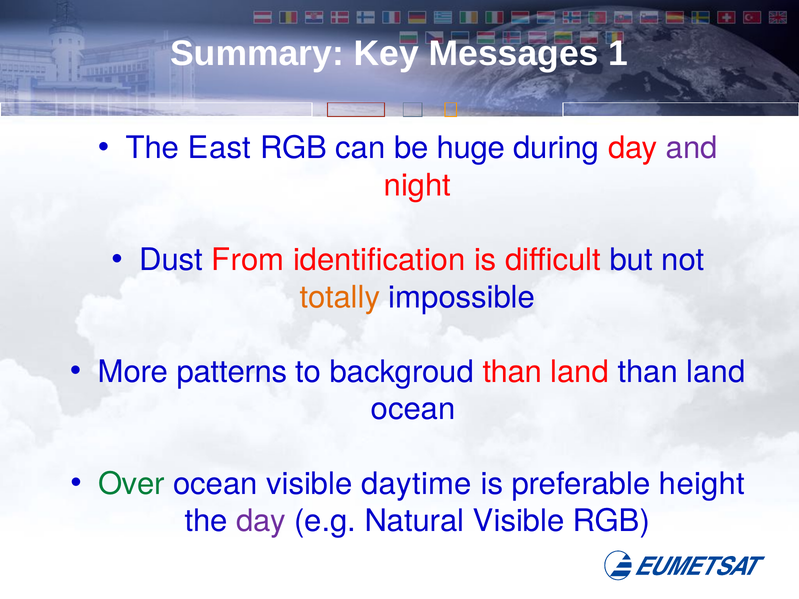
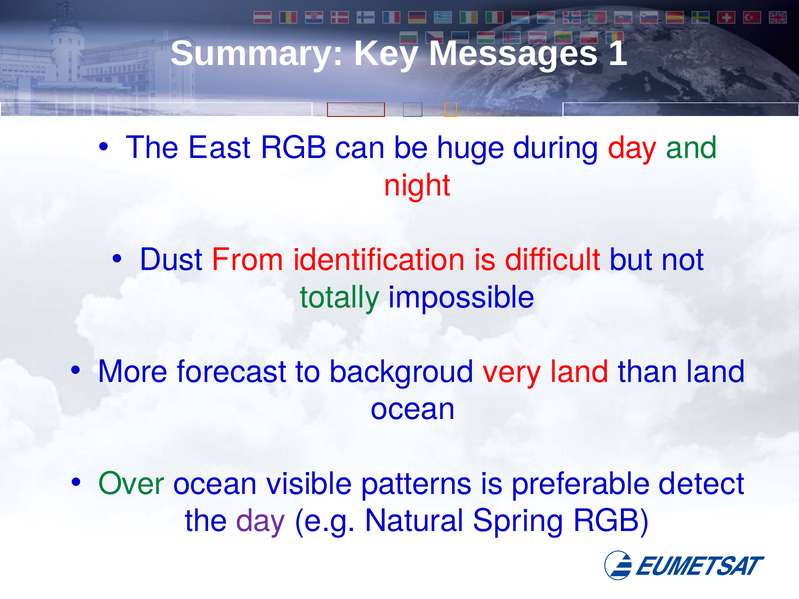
and colour: purple -> green
totally colour: orange -> green
patterns: patterns -> forecast
backgroud than: than -> very
daytime: daytime -> patterns
height: height -> detect
Natural Visible: Visible -> Spring
